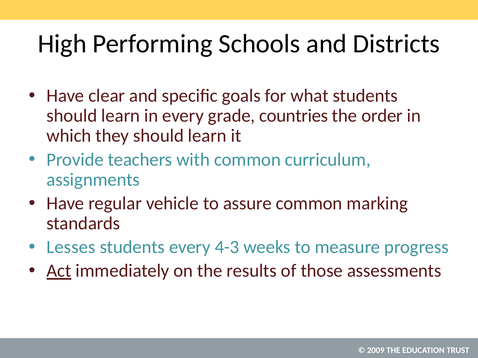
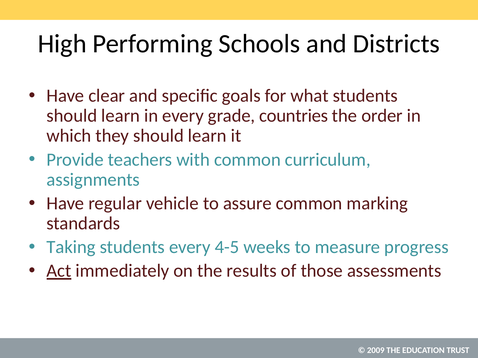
Lesses: Lesses -> Taking
4-3: 4-3 -> 4-5
